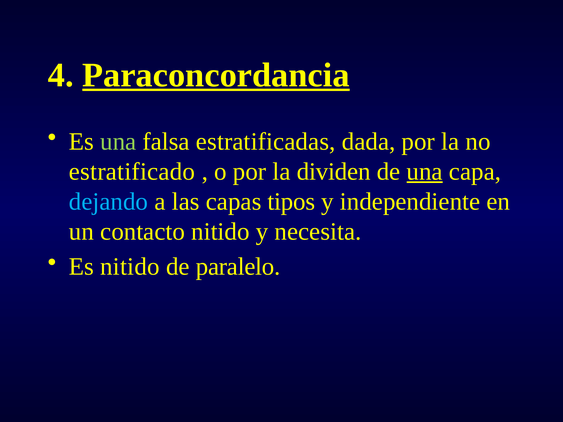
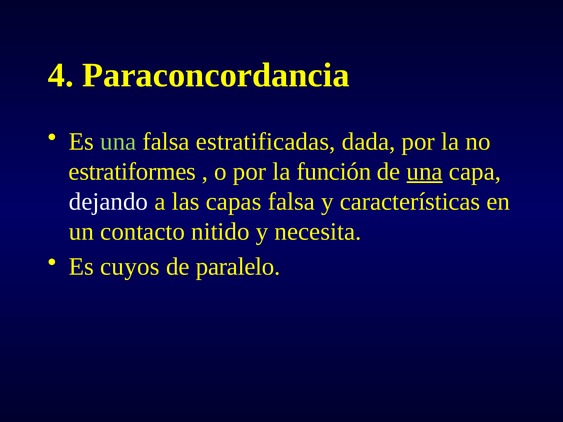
Paraconcordancia underline: present -> none
estratificado: estratificado -> estratiformes
dividen: dividen -> función
dejando colour: light blue -> white
capas tipos: tipos -> falsa
independiente: independiente -> características
Es nitido: nitido -> cuyos
